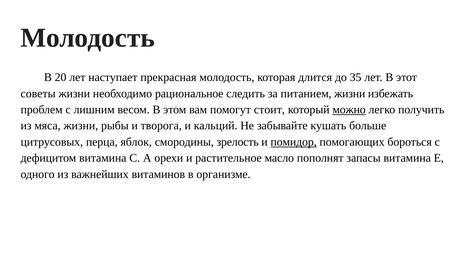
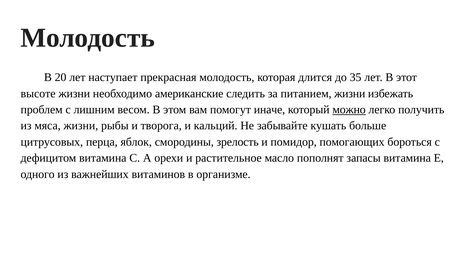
советы: советы -> высоте
рациональное: рациональное -> американские
стоит: стоит -> иначе
помидор underline: present -> none
